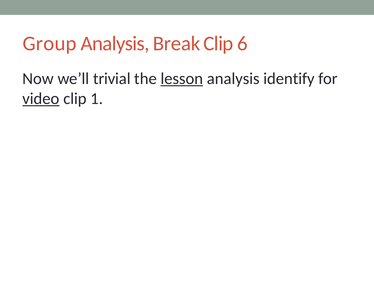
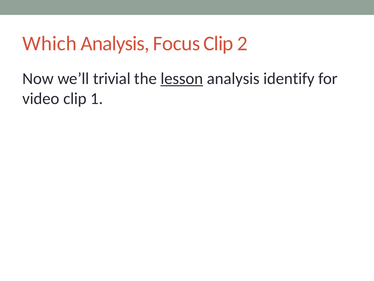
Group: Group -> Which
Break: Break -> Focus
6: 6 -> 2
video underline: present -> none
